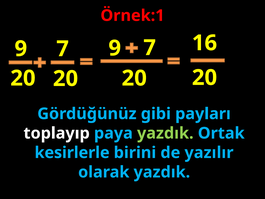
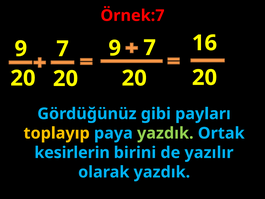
Örnek:1: Örnek:1 -> Örnek:7
toplayıp colour: white -> yellow
kesirlerle: kesirlerle -> kesirlerin
